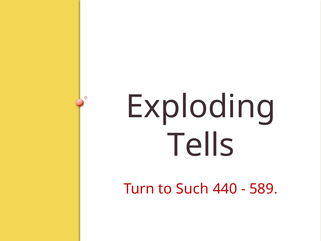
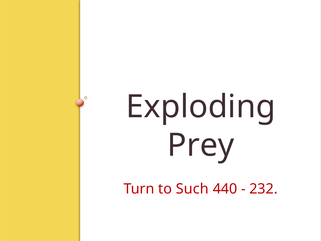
Tells: Tells -> Prey
589: 589 -> 232
